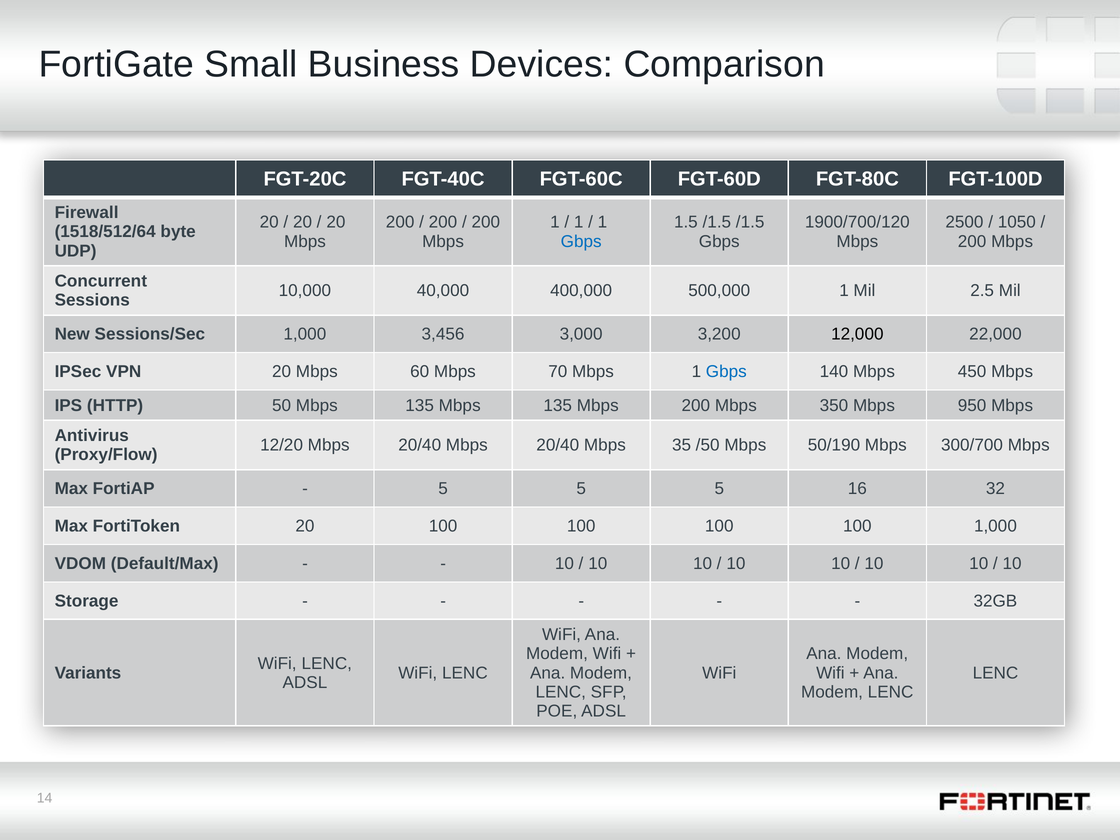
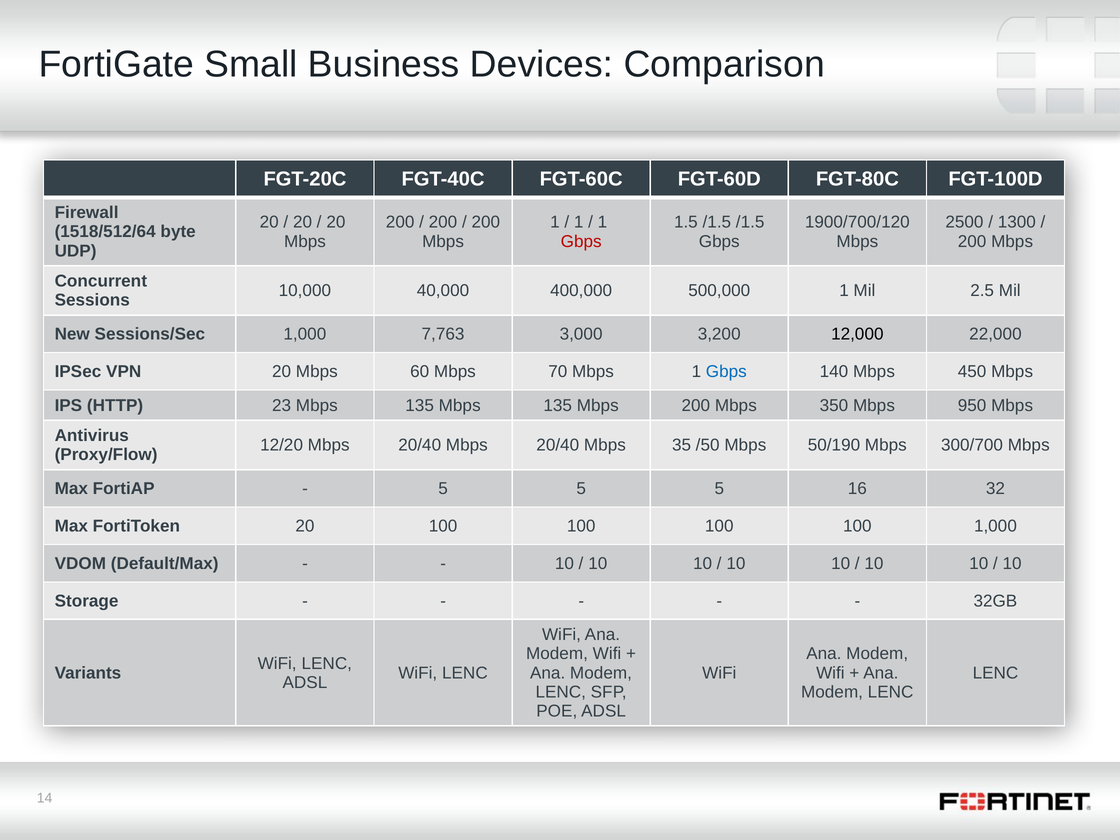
1050: 1050 -> 1300
Gbps at (581, 241) colour: blue -> red
3,456: 3,456 -> 7,763
50: 50 -> 23
